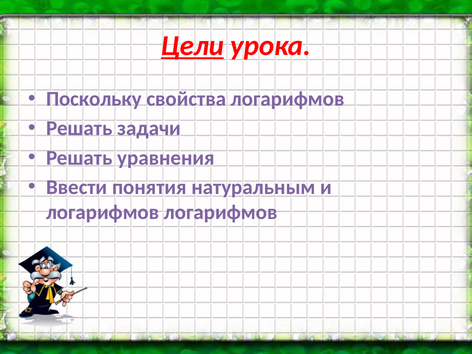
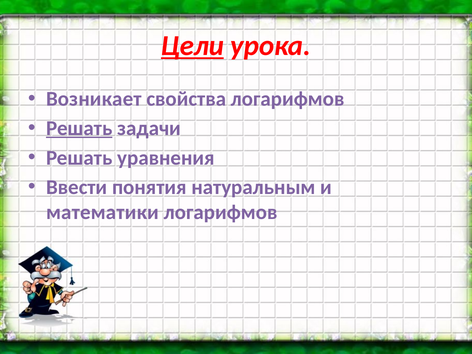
Поскольку: Поскольку -> Возникает
Решать at (79, 128) underline: none -> present
логарифмов at (103, 212): логарифмов -> математики
